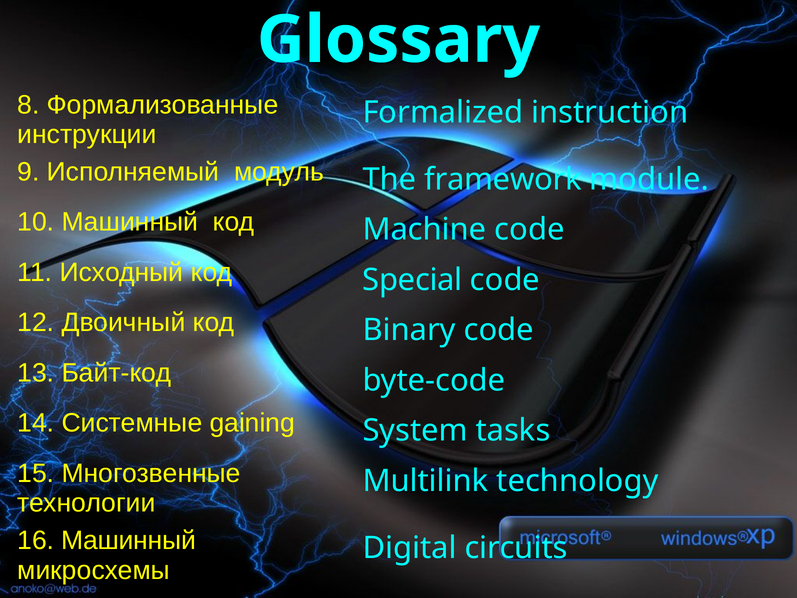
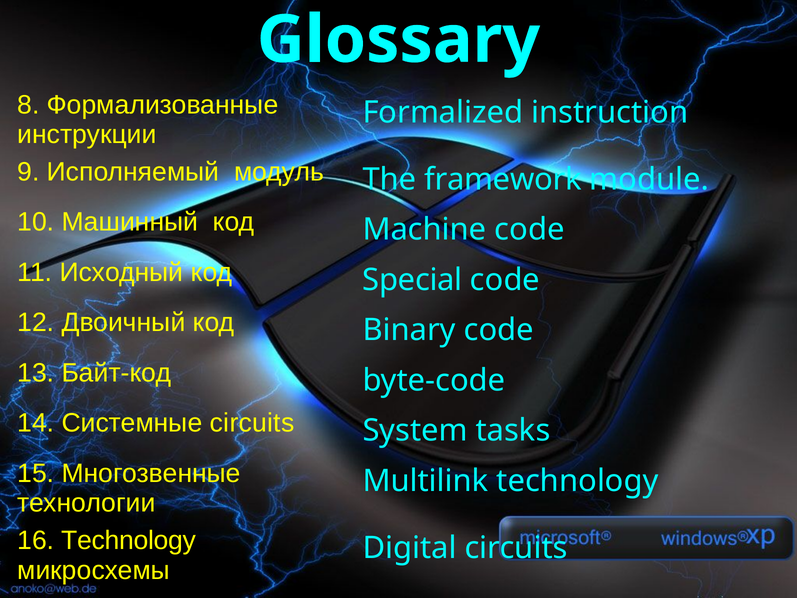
Системные gaining: gaining -> circuits
16 Машинный: Машинный -> Technology
